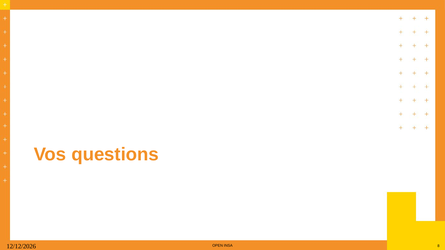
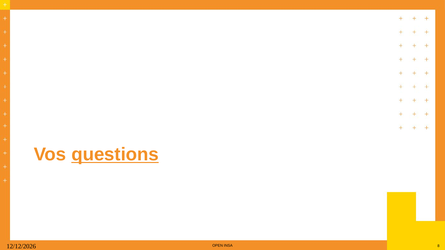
questions underline: none -> present
